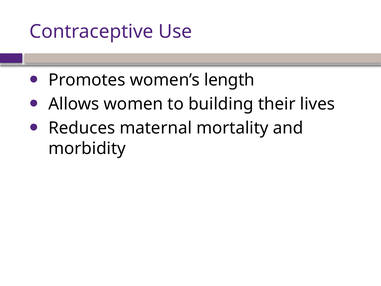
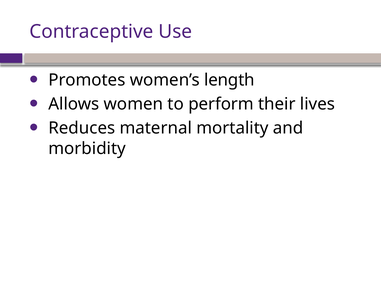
building: building -> perform
